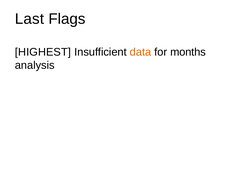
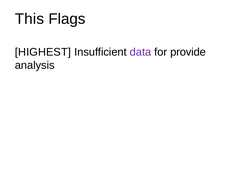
Last: Last -> This
data colour: orange -> purple
months: months -> provide
